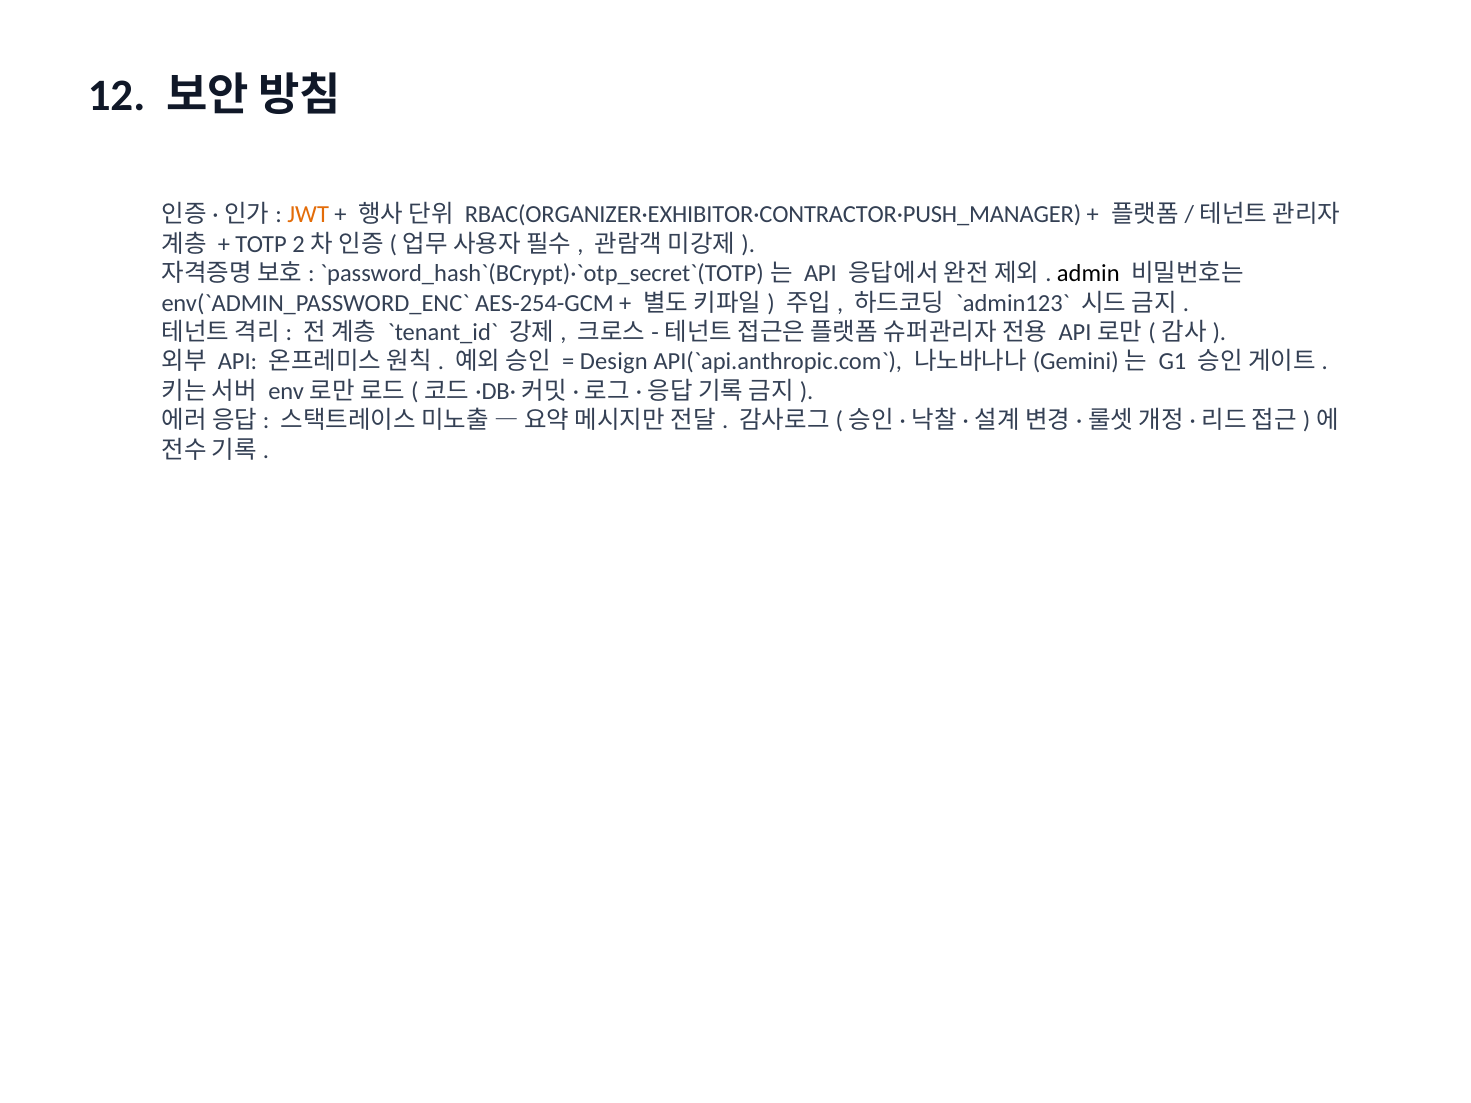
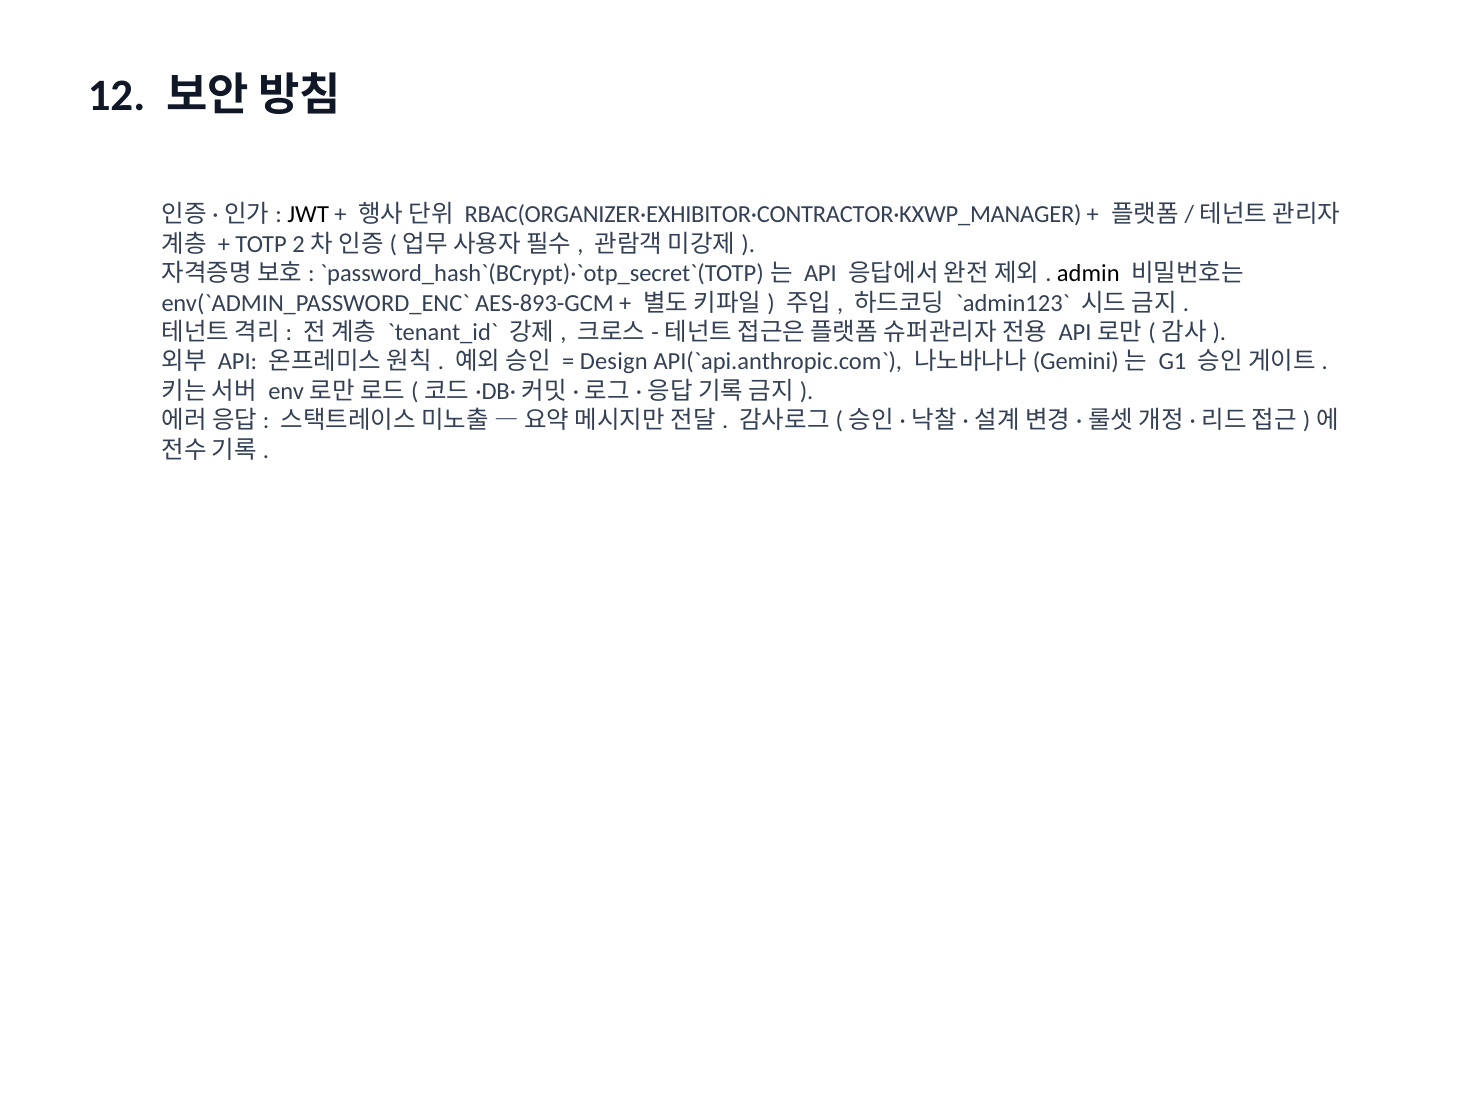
JWT colour: orange -> black
RBAC(ORGANIZER·EXHIBITOR·CONTRACTOR·PUSH_MANAGER: RBAC(ORGANIZER·EXHIBITOR·CONTRACTOR·PUSH_MANAGER -> RBAC(ORGANIZER·EXHIBITOR·CONTRACTOR·KXWP_MANAGER
AES-254-GCM: AES-254-GCM -> AES-893-GCM
